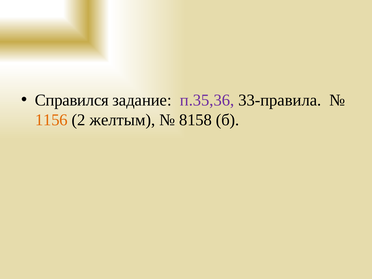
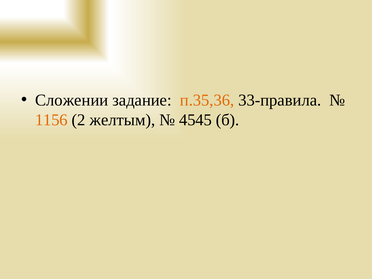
Справился: Справился -> Сложении
п.35,36 colour: purple -> orange
8158: 8158 -> 4545
